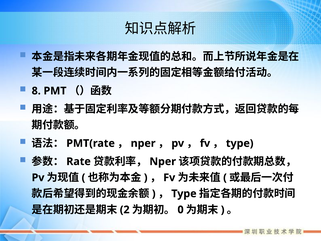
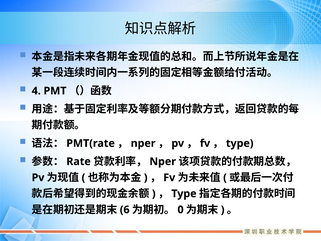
8: 8 -> 4
2: 2 -> 6
